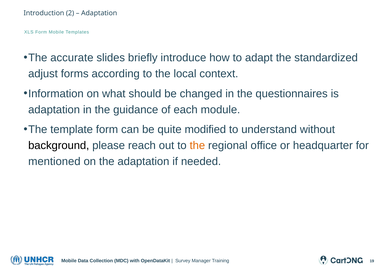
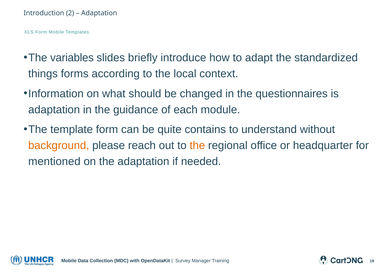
accurate: accurate -> variables
adjust: adjust -> things
modified: modified -> contains
background colour: black -> orange
